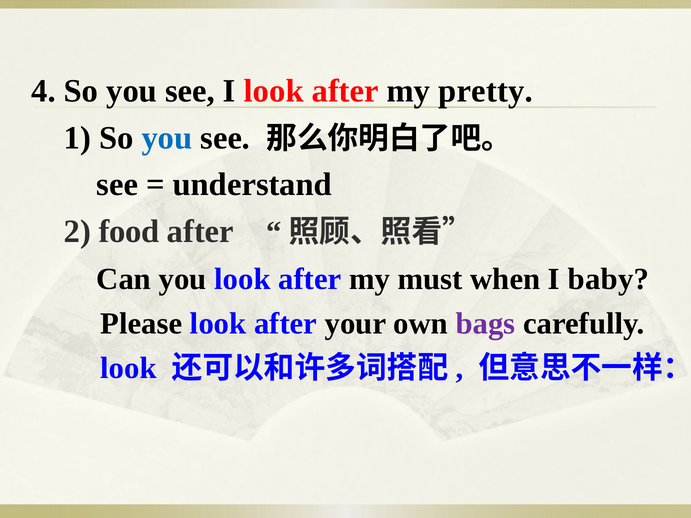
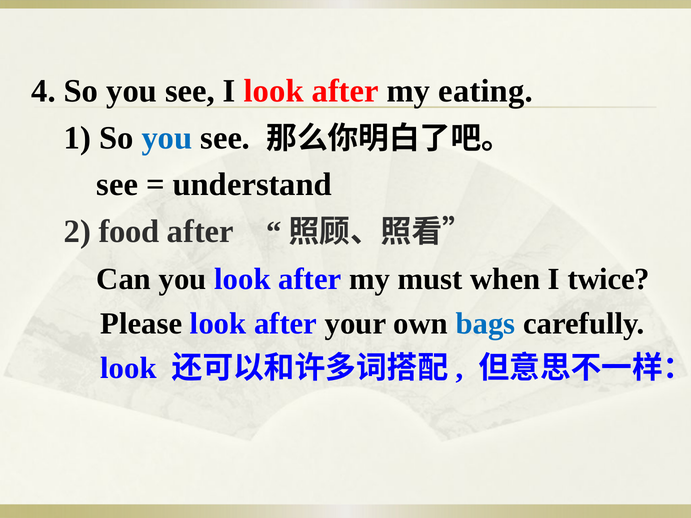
pretty: pretty -> eating
baby: baby -> twice
bags colour: purple -> blue
